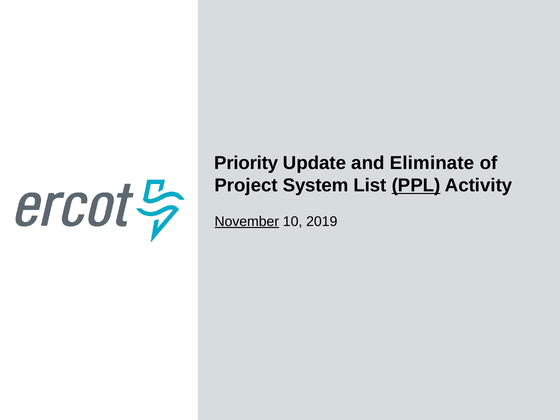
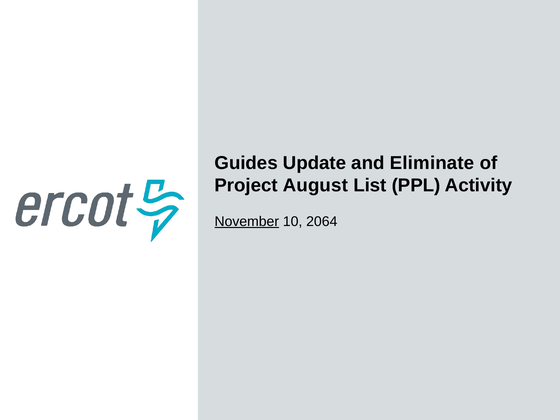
Priority: Priority -> Guides
System: System -> August
PPL underline: present -> none
2019: 2019 -> 2064
